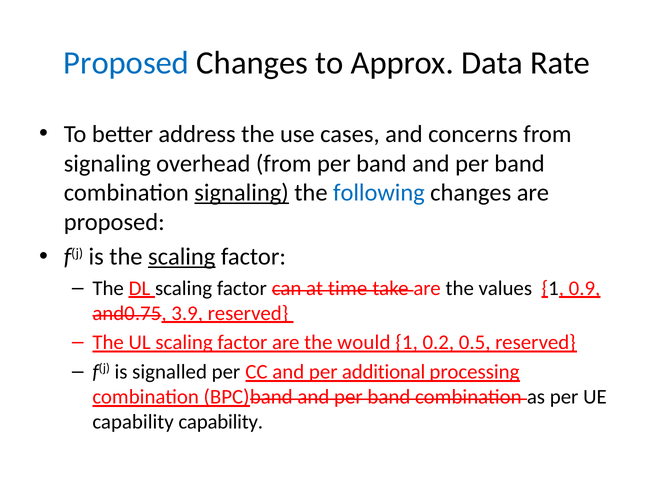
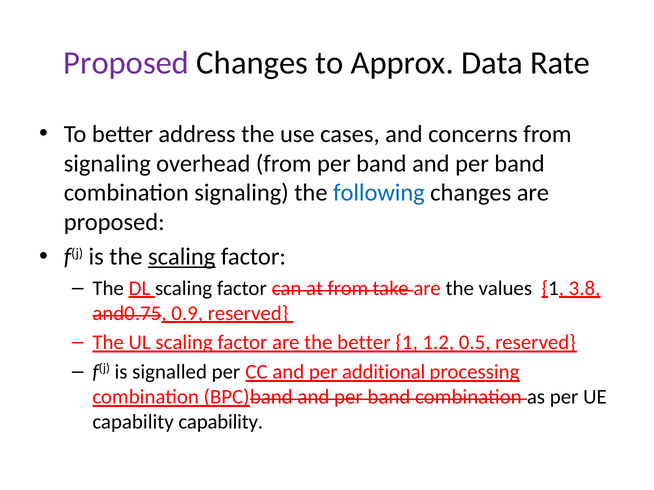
Proposed at (126, 63) colour: blue -> purple
signaling at (242, 193) underline: present -> none
at time: time -> from
0.9: 0.9 -> 3.8
3.9: 3.9 -> 0.9
the would: would -> better
0.2: 0.2 -> 1.2
